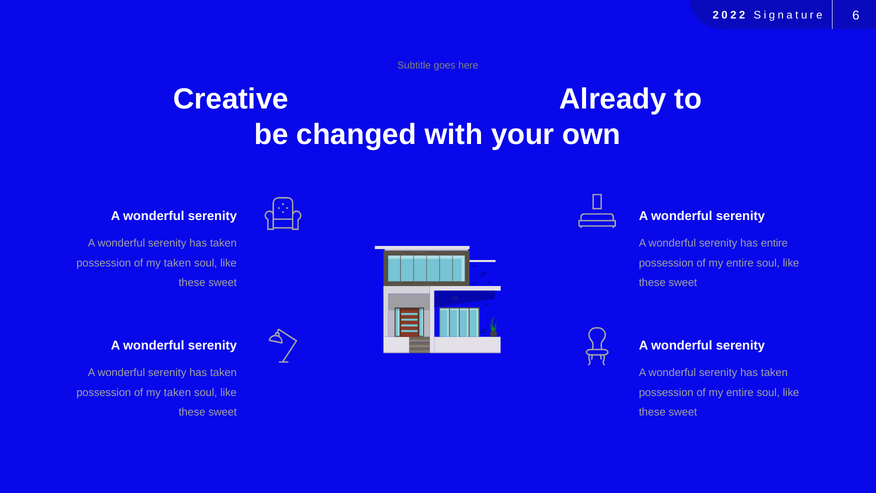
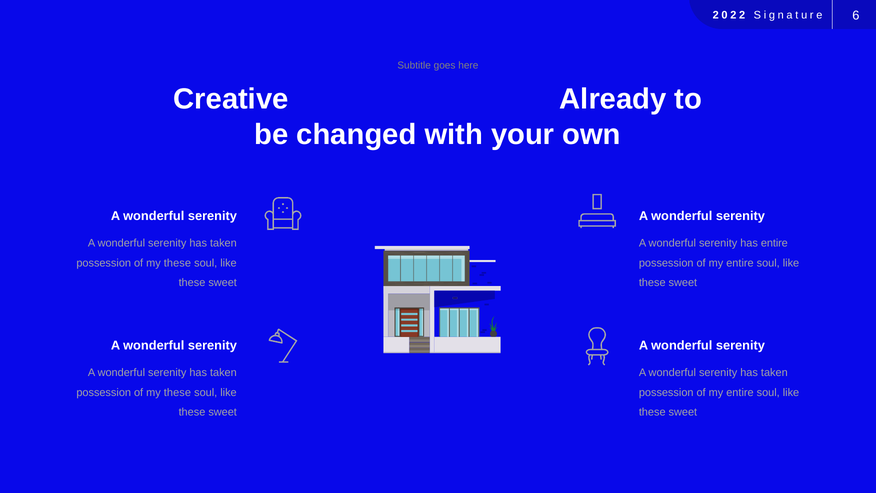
taken at (177, 263): taken -> these
taken at (177, 392): taken -> these
